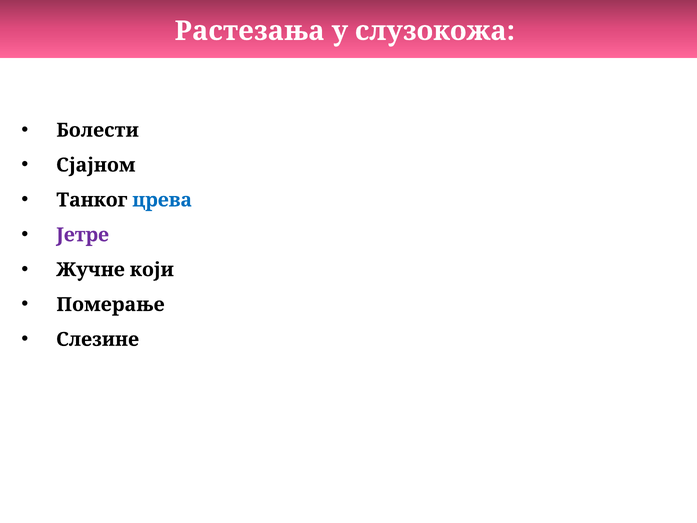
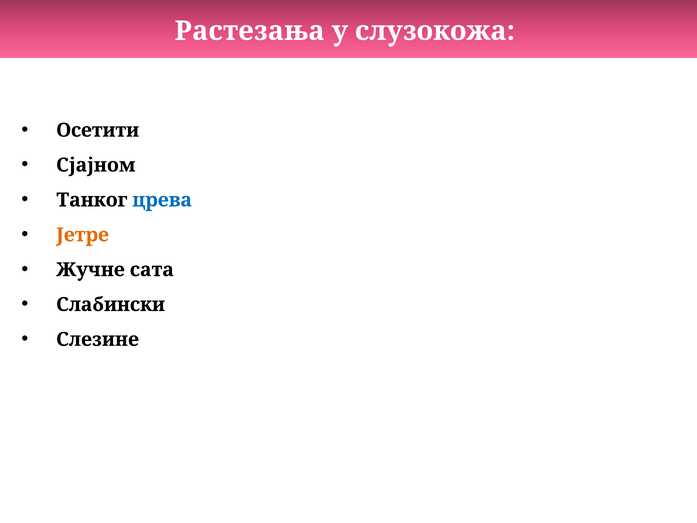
Болести: Болести -> Осетити
Јетре colour: purple -> orange
који: који -> сата
Померање: Померање -> Слабински
